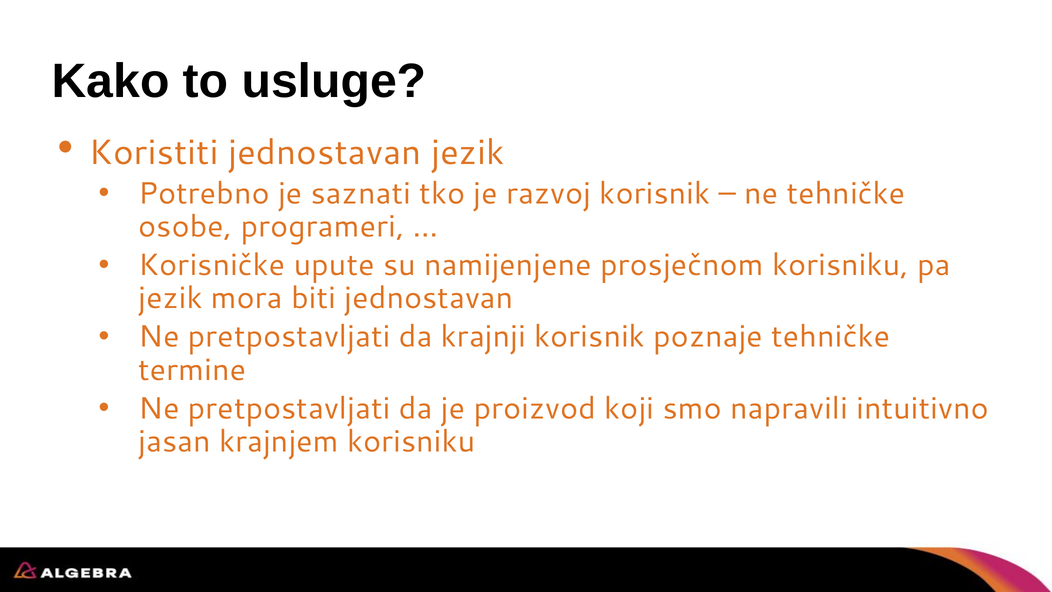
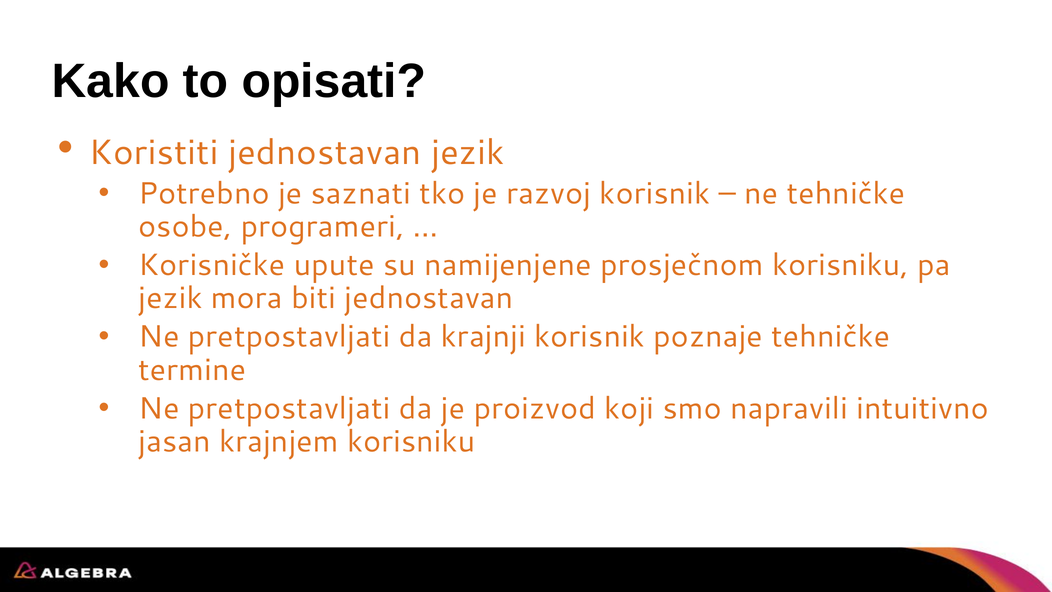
usluge: usluge -> opisati
